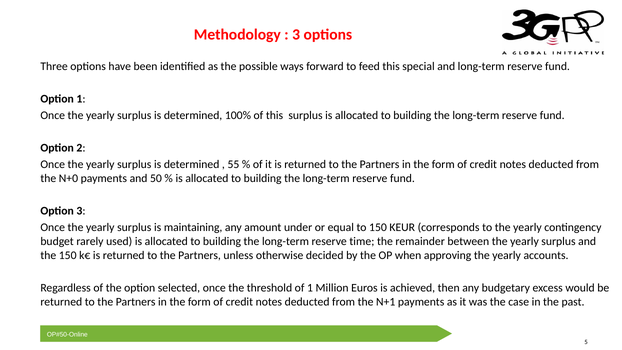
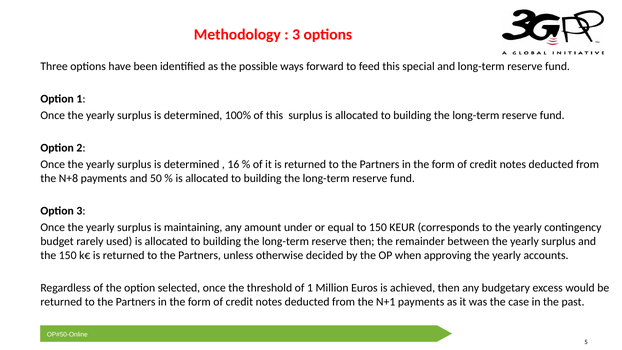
55: 55 -> 16
N+0: N+0 -> N+8
reserve time: time -> then
